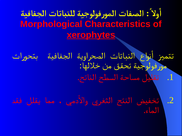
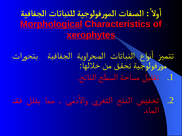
Morphological underline: none -> present
